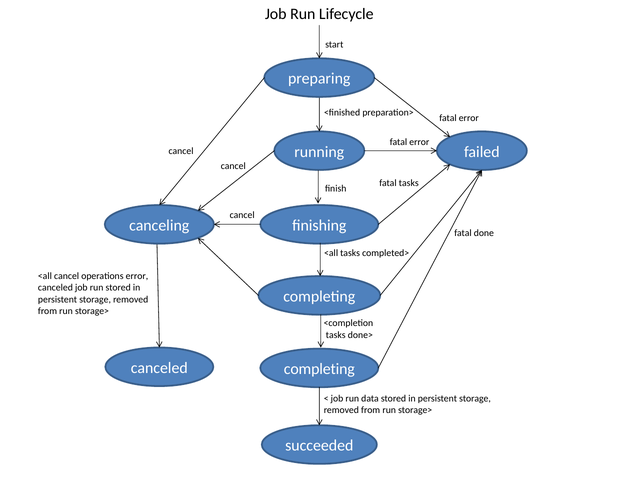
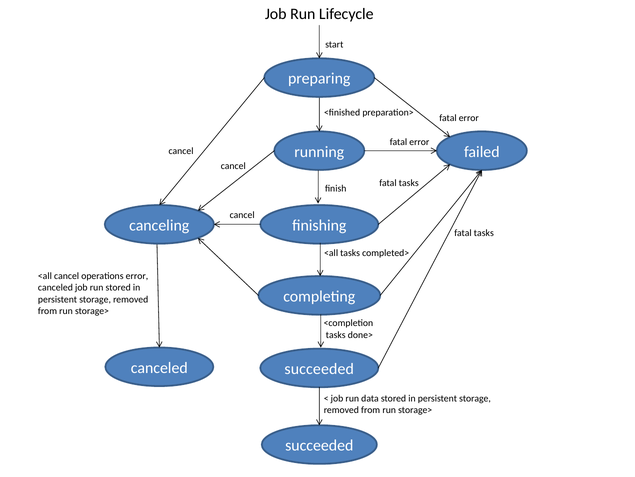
done at (484, 233): done -> tasks
completing at (319, 368): completing -> succeeded
